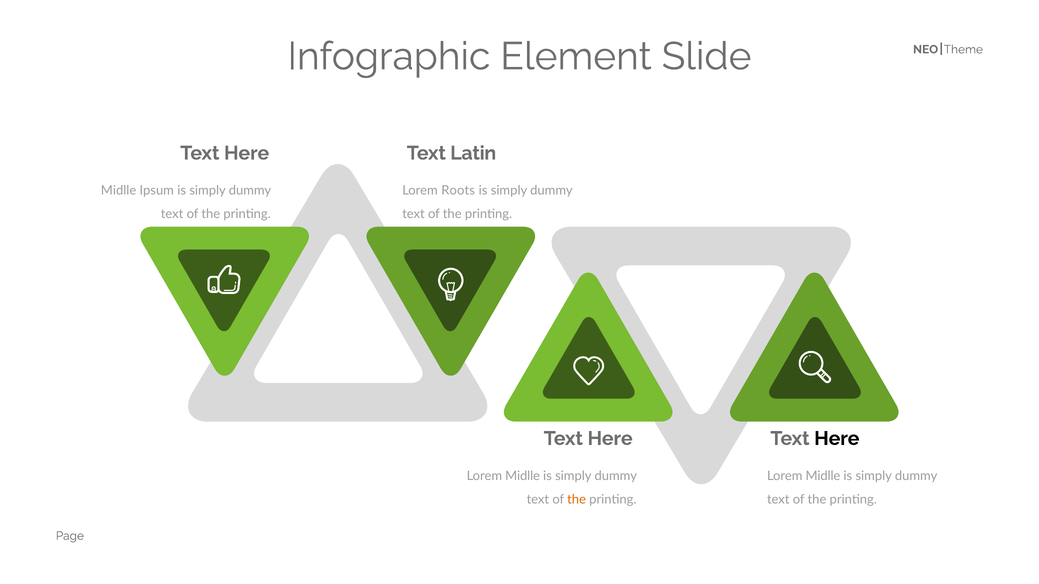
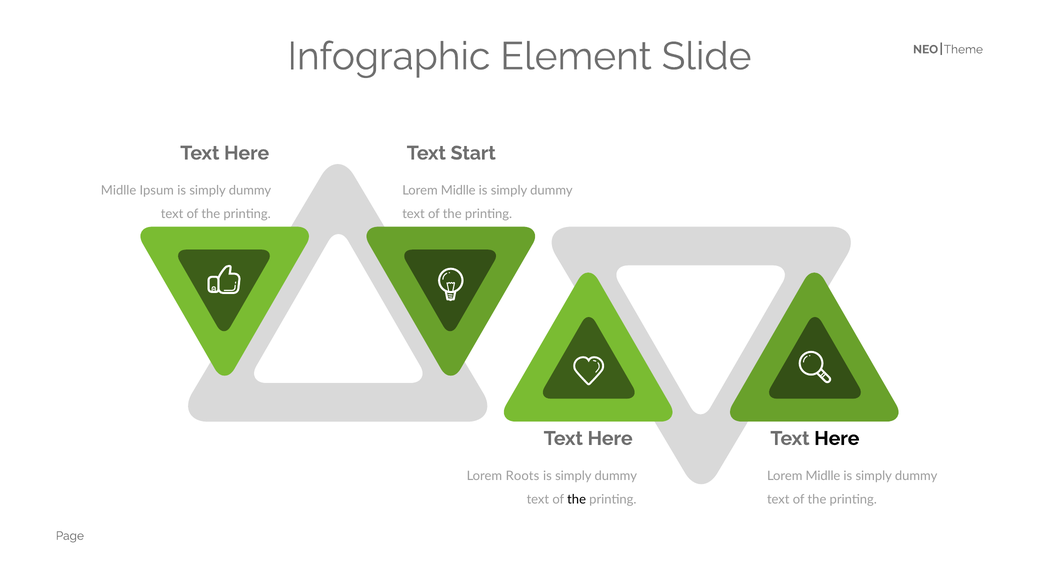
Latin: Latin -> Start
Roots at (458, 191): Roots -> Midlle
Midlle at (523, 476): Midlle -> Roots
the at (577, 500) colour: orange -> black
